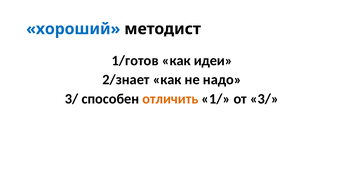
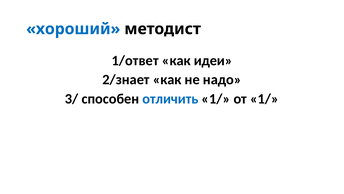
1/готов: 1/готов -> 1/ответ
отличить colour: orange -> blue
от 3/: 3/ -> 1/
